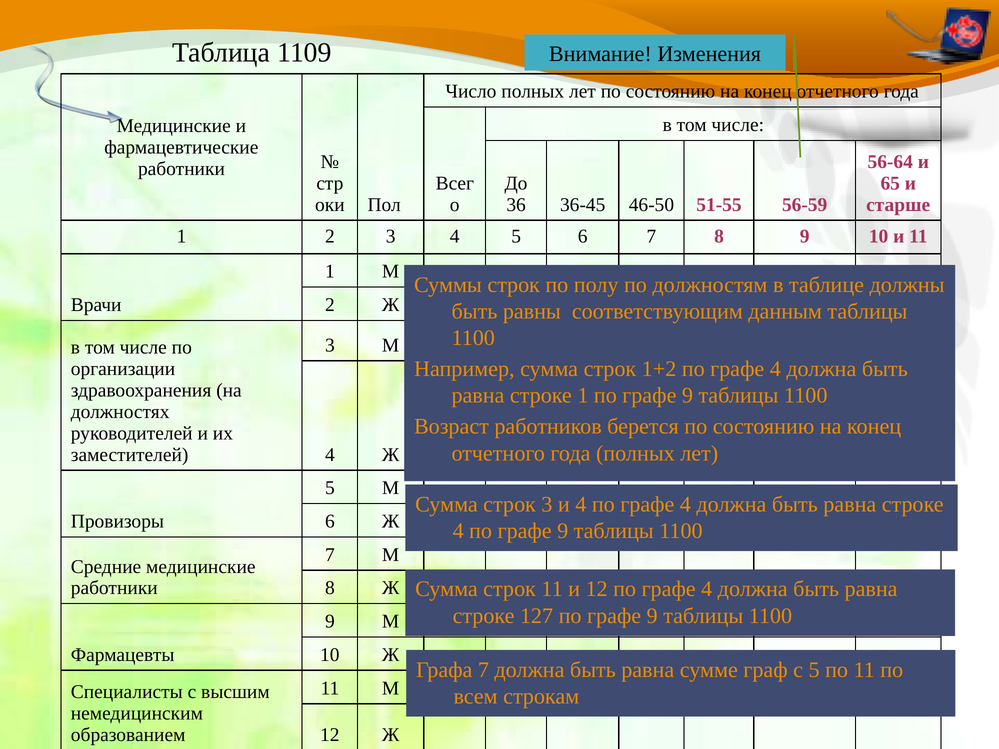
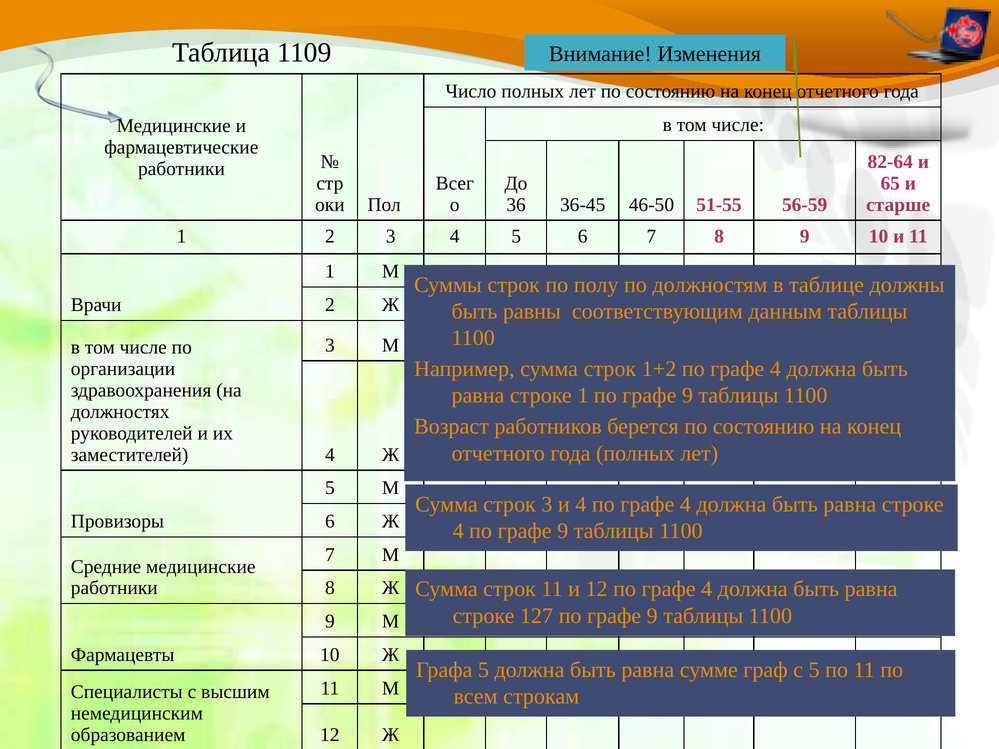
56-64: 56-64 -> 82-64
Графа 7: 7 -> 5
